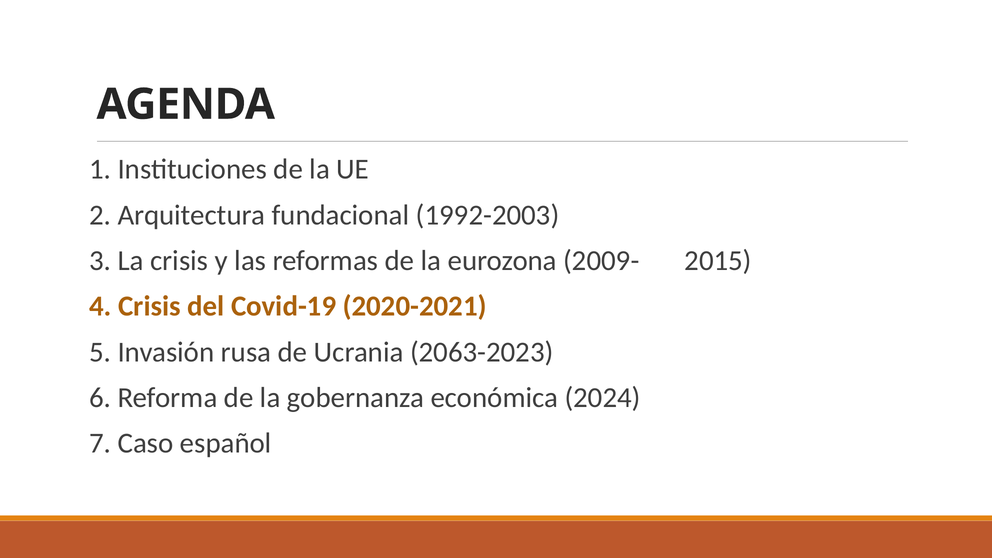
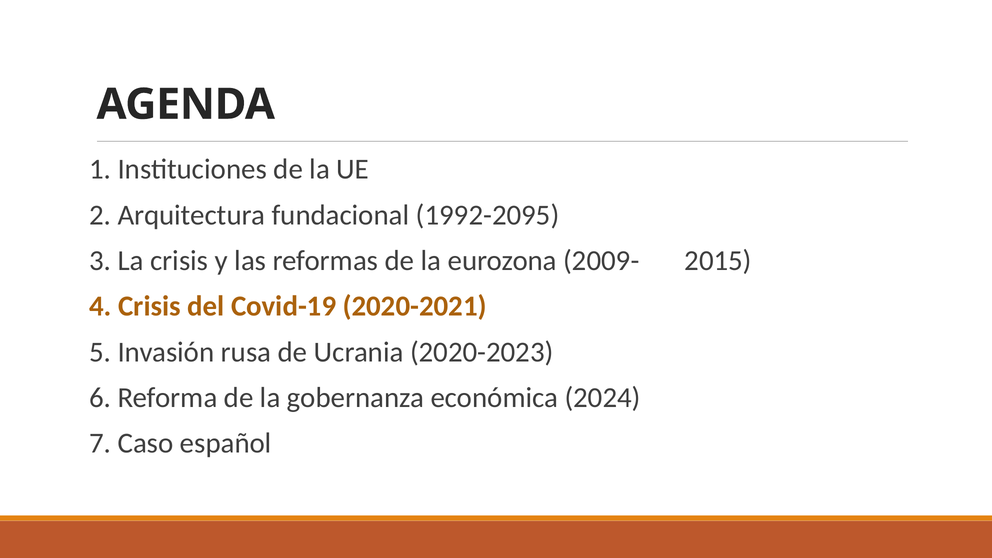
1992-2003: 1992-2003 -> 1992-2095
2063-2023: 2063-2023 -> 2020-2023
